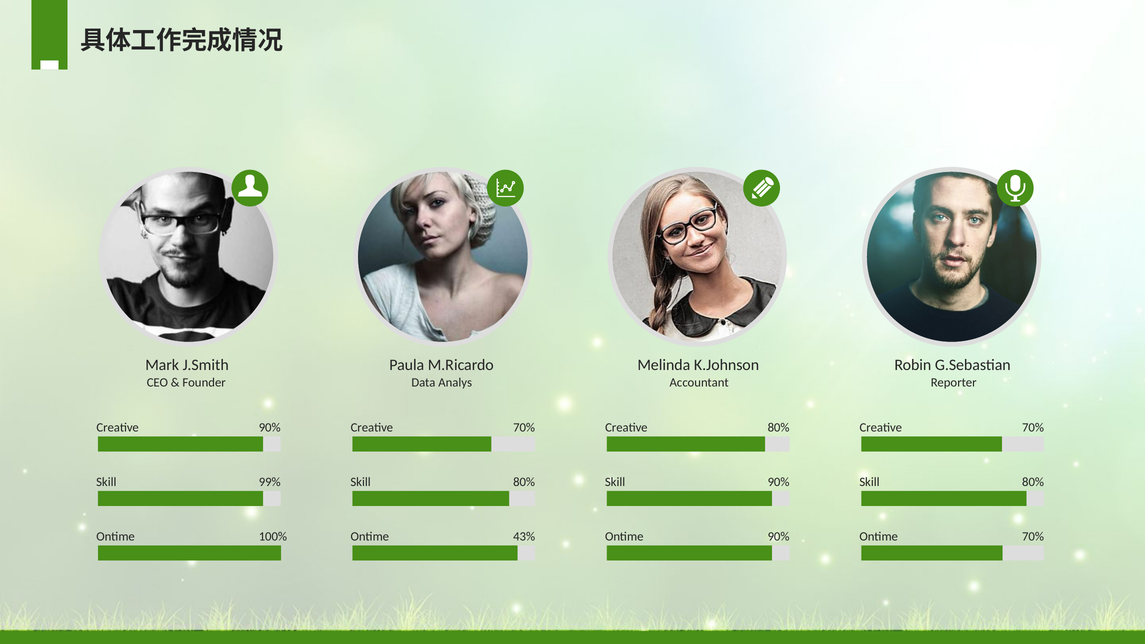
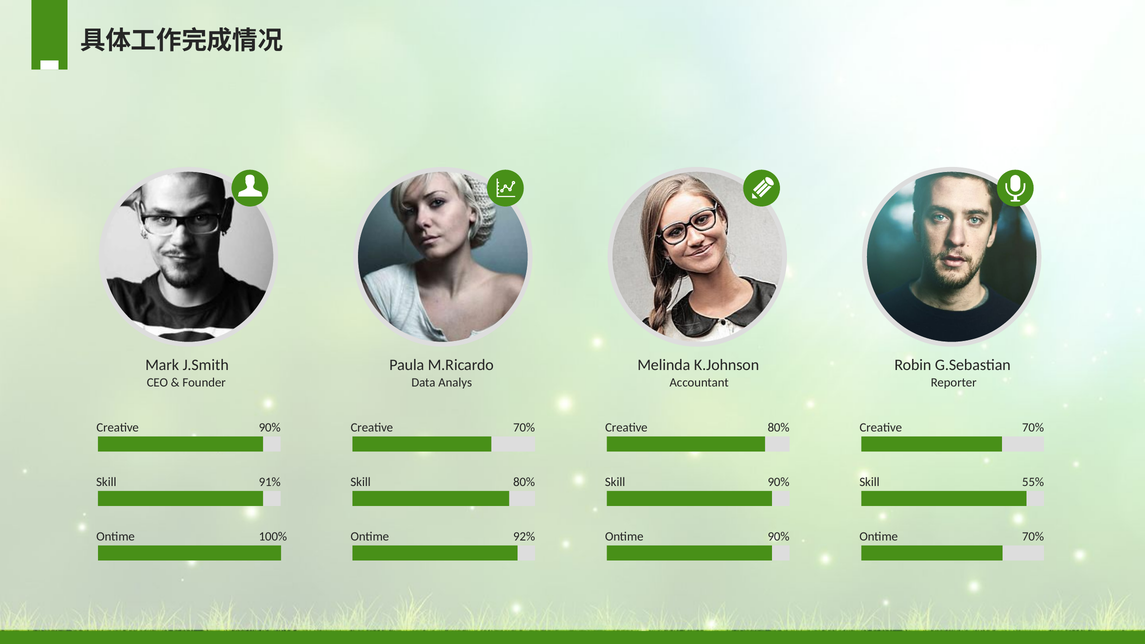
99%: 99% -> 91%
80% at (1033, 482): 80% -> 55%
43%: 43% -> 92%
